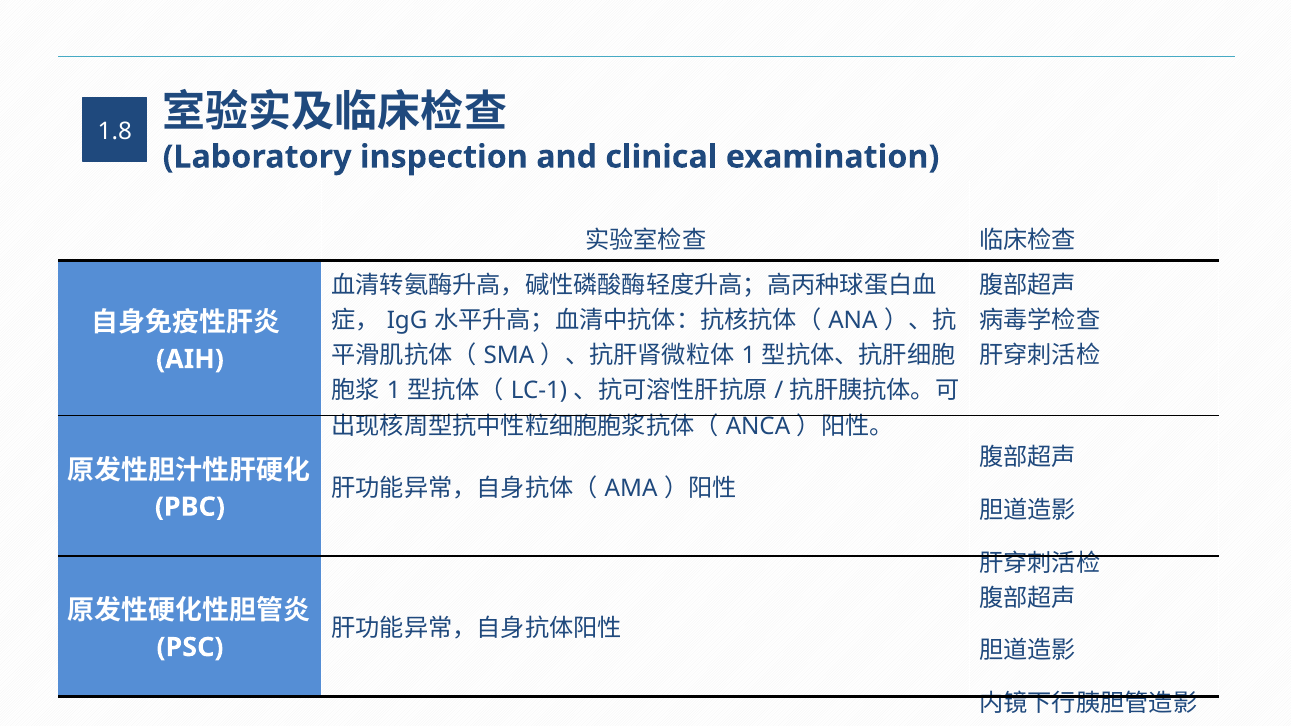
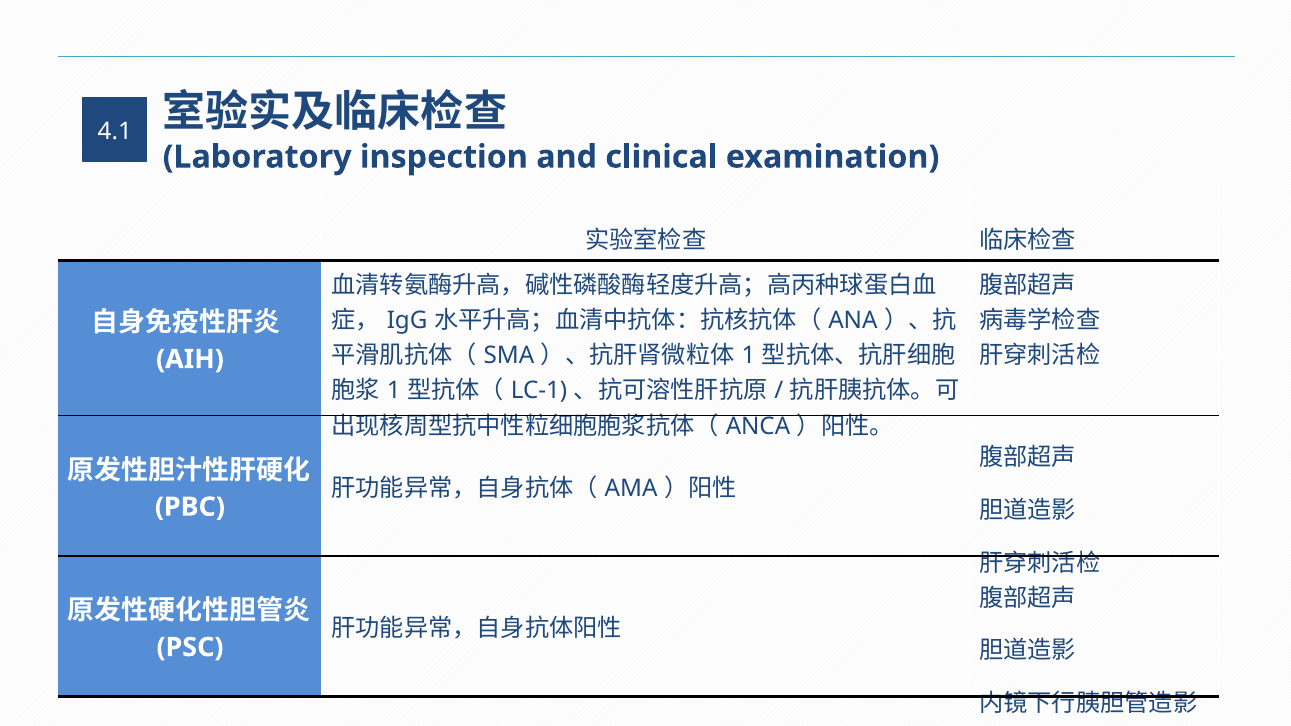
1.8: 1.8 -> 4.1
